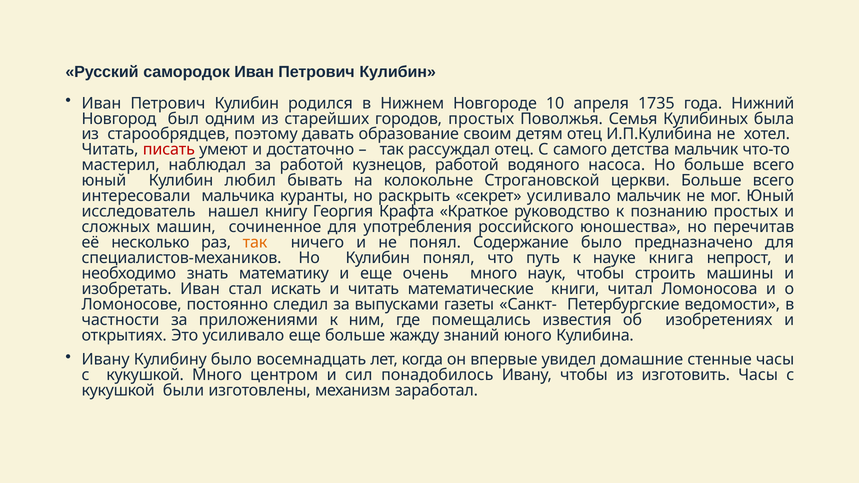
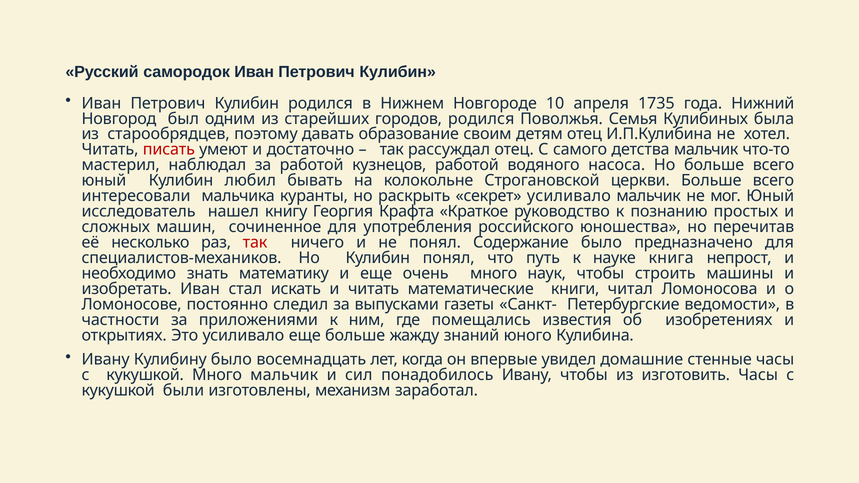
городов простых: простых -> родился
так at (255, 243) colour: orange -> red
Много центром: центром -> мальчик
